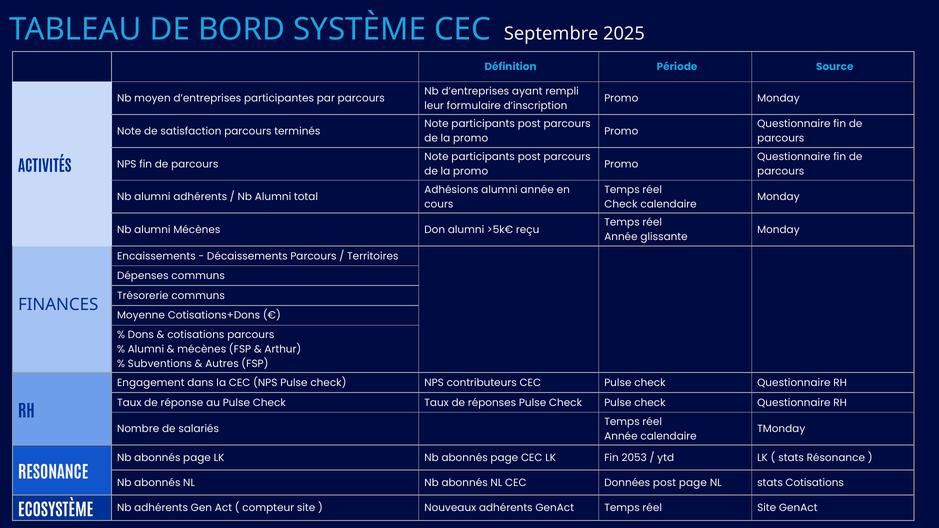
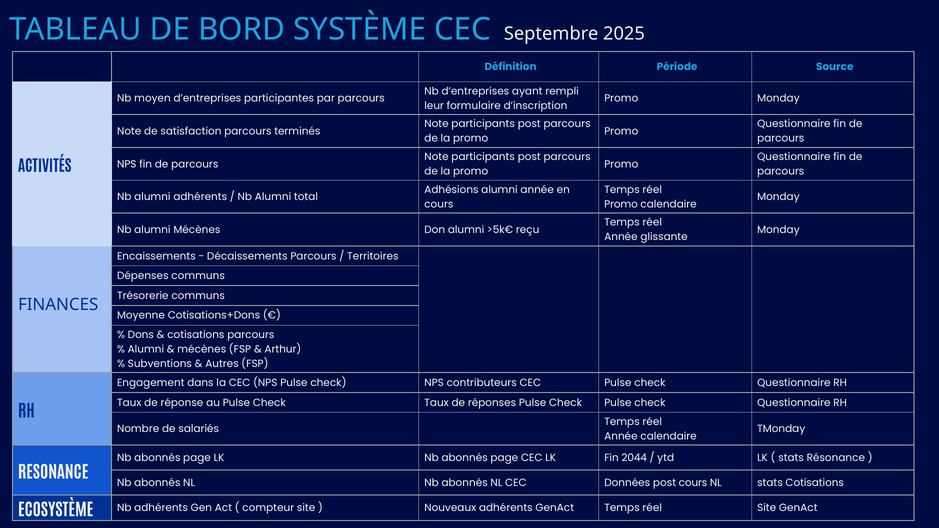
Check at (621, 204): Check -> Promo
2053: 2053 -> 2044
post page: page -> cours
